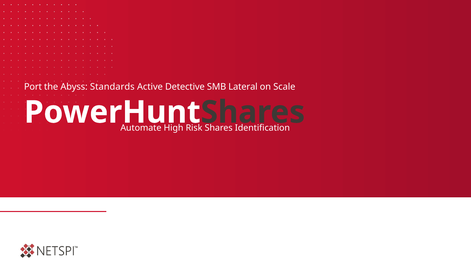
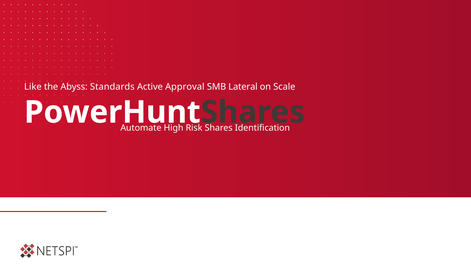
Port: Port -> Like
Detective: Detective -> Approval
